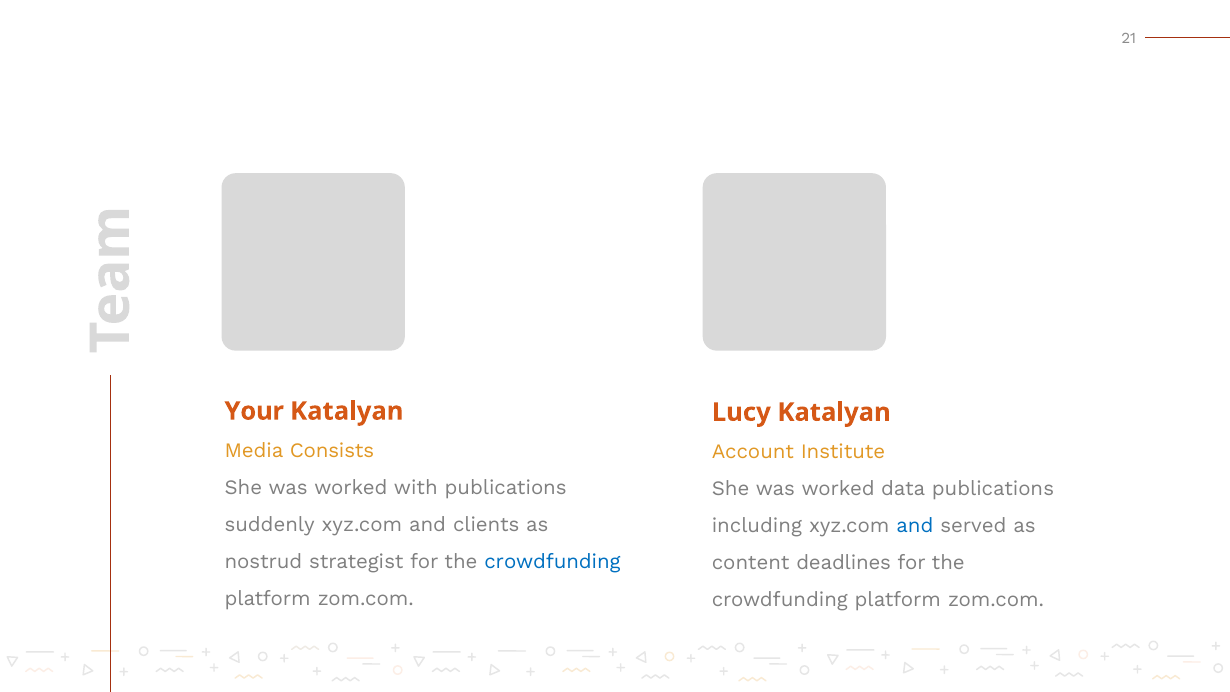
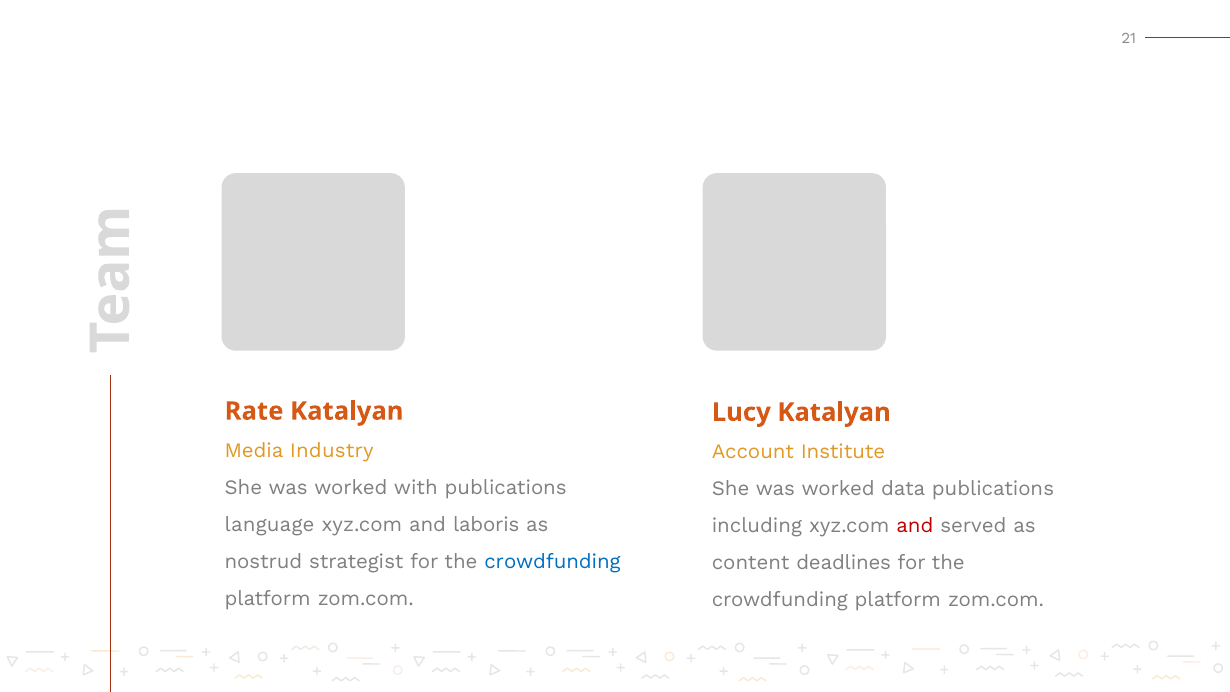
Your: Your -> Rate
Consists: Consists -> Industry
suddenly: suddenly -> language
clients: clients -> laboris
and at (915, 526) colour: blue -> red
